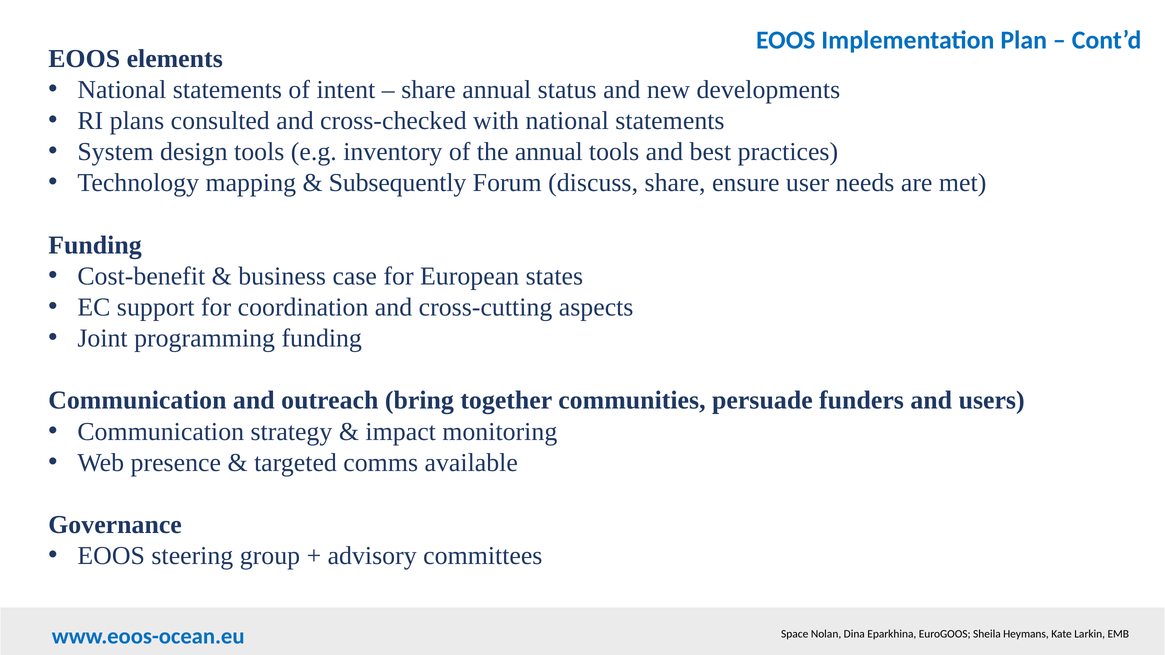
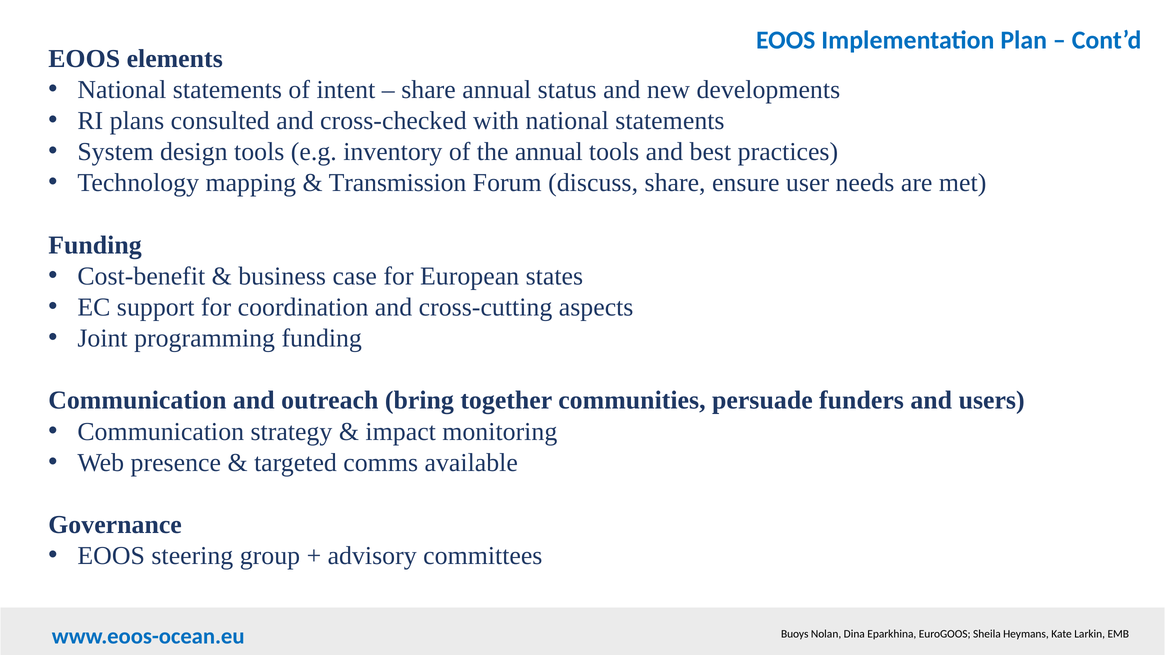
Subsequently: Subsequently -> Transmission
Space: Space -> Buoys
